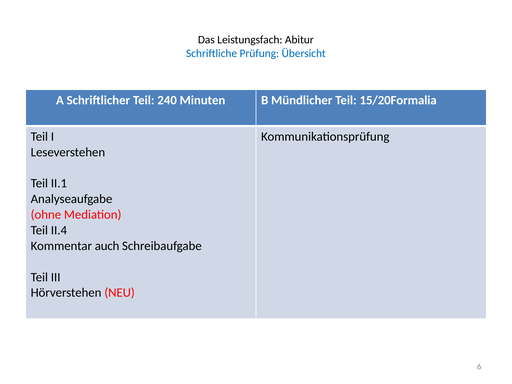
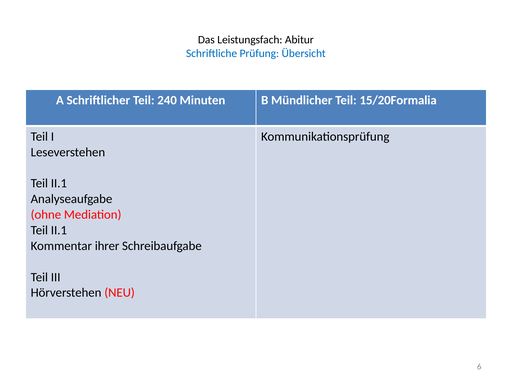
II.4 at (59, 230): II.4 -> II.1
auch: auch -> ihrer
